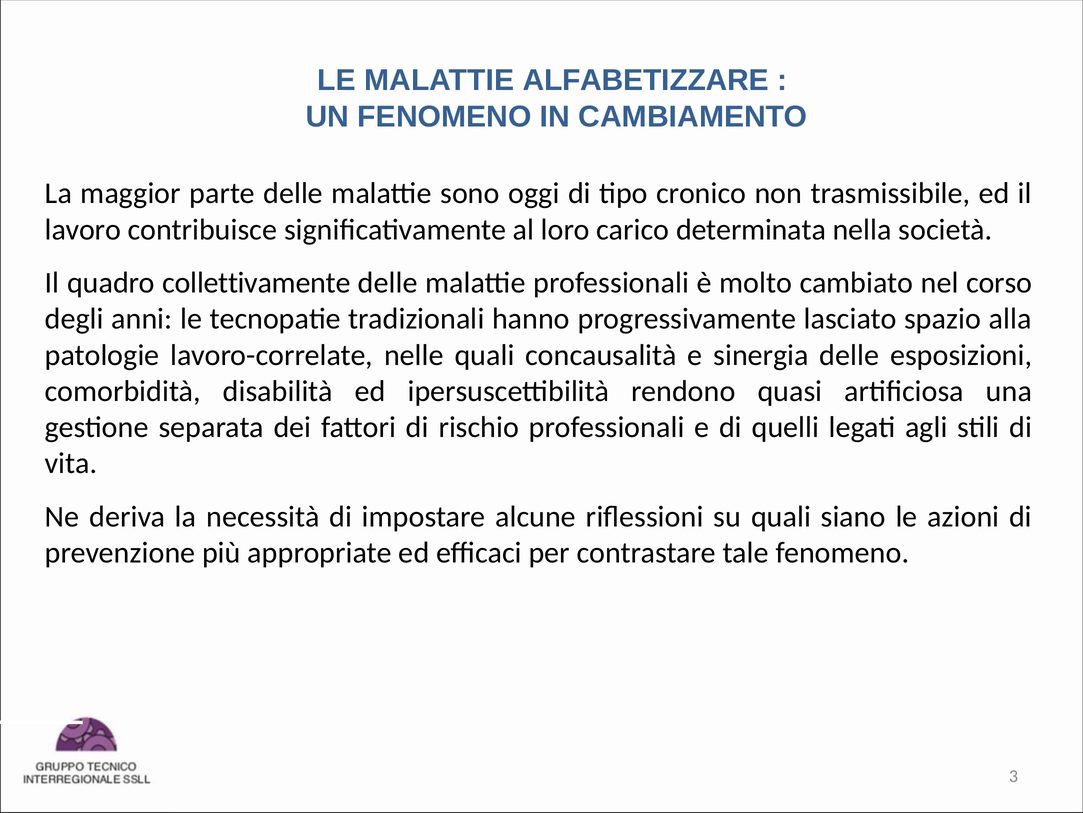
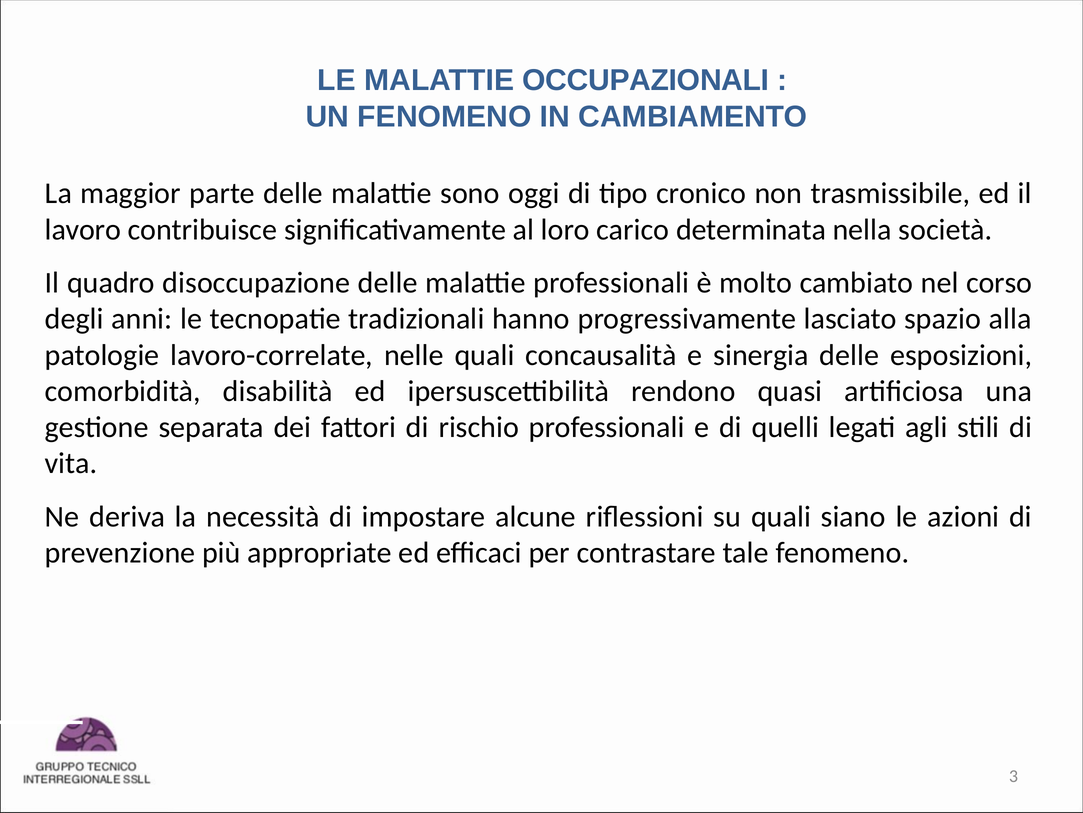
ALFABETIZZARE: ALFABETIZZARE -> OCCUPAZIONALI
collettivamente: collettivamente -> disoccupazione
